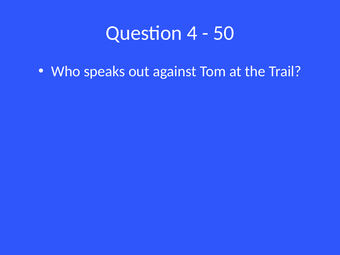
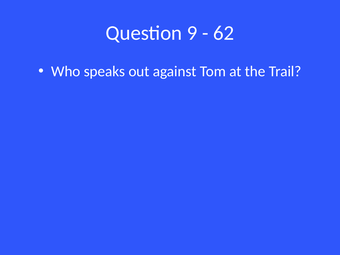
4: 4 -> 9
50: 50 -> 62
